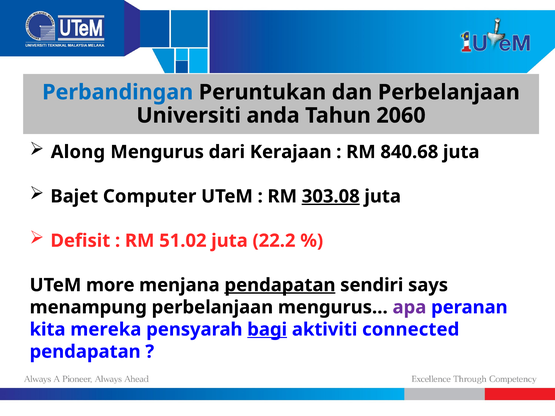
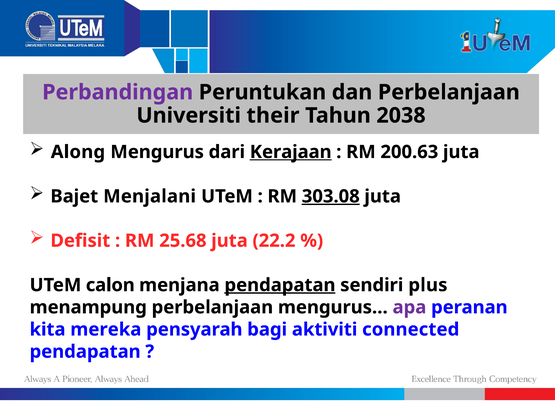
Perbandingan colour: blue -> purple
anda: anda -> their
2060: 2060 -> 2038
Kerajaan underline: none -> present
840.68: 840.68 -> 200.63
Computer: Computer -> Menjalani
51.02: 51.02 -> 25.68
more: more -> calon
says: says -> plus
bagi underline: present -> none
